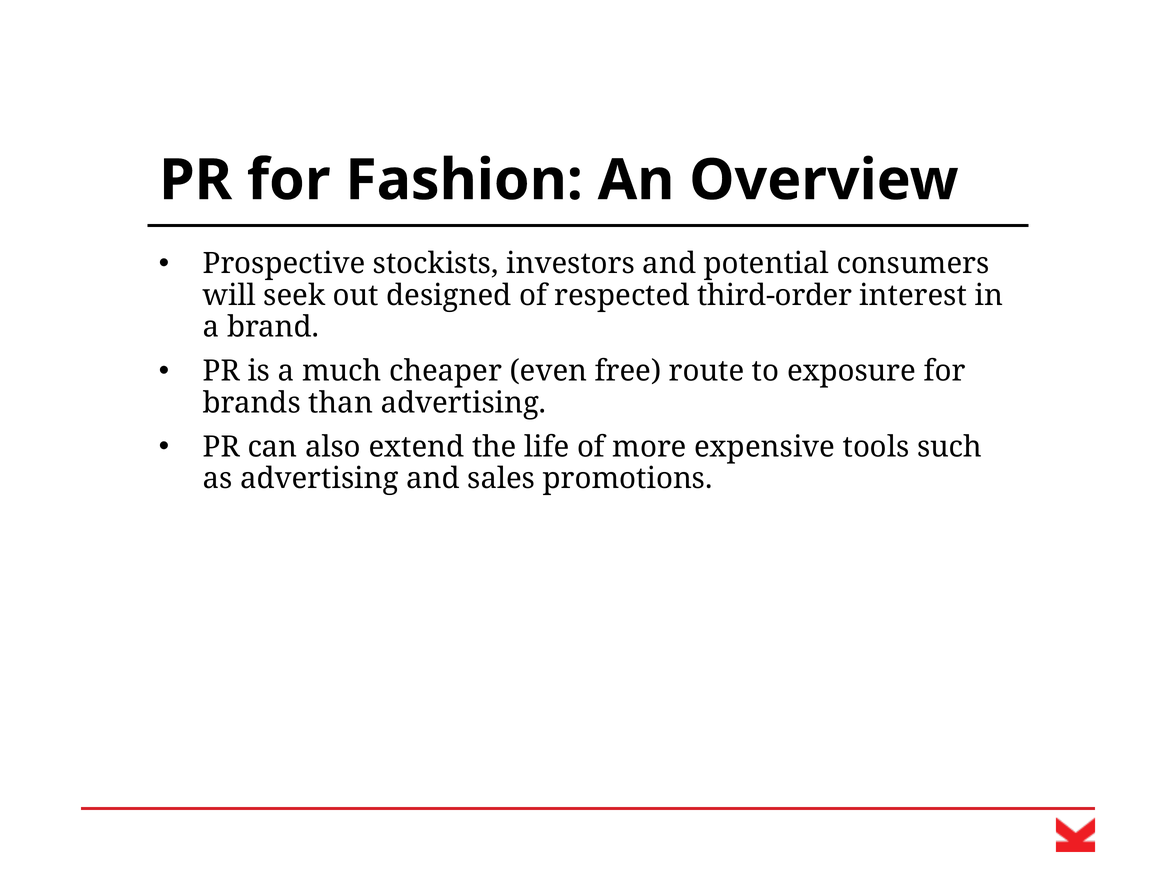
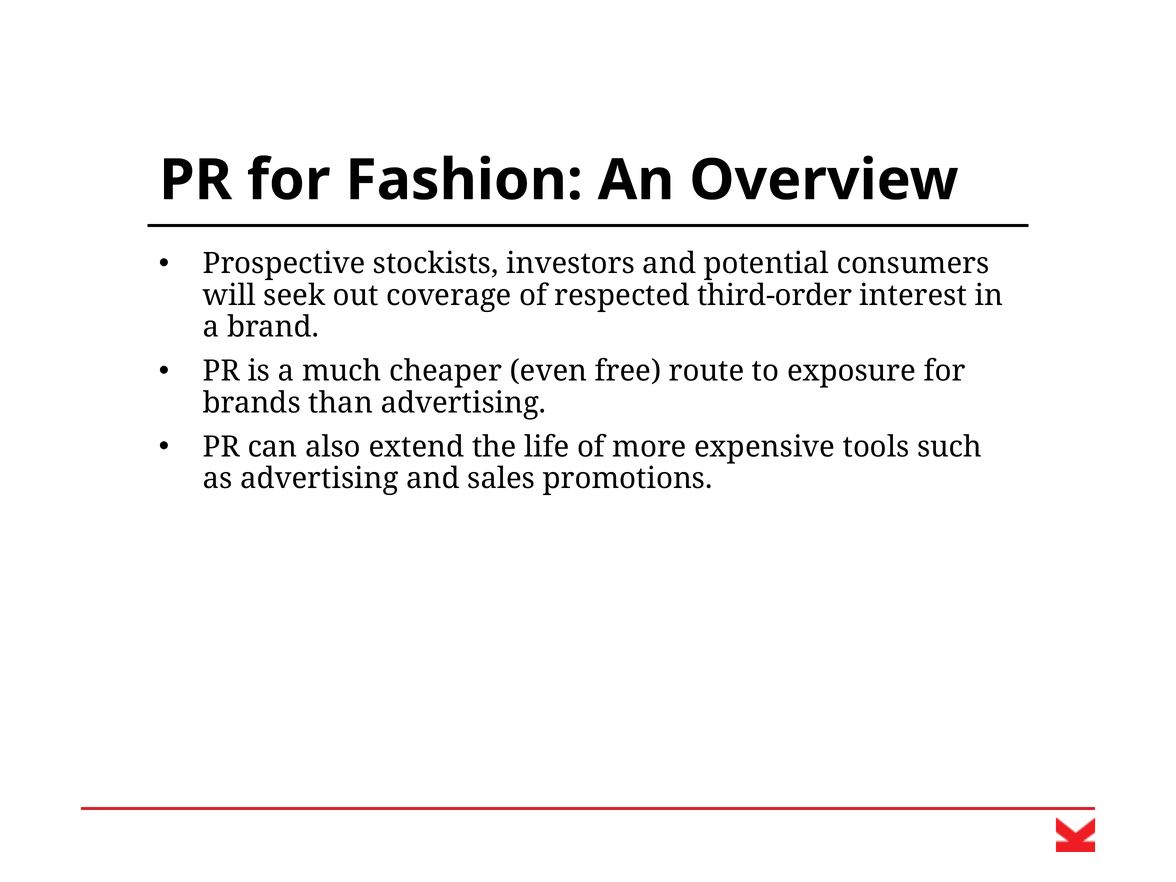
designed: designed -> coverage
